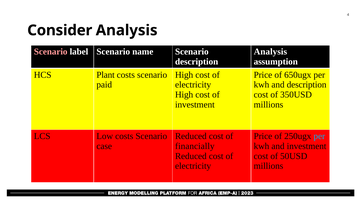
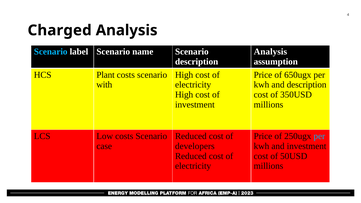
Consider: Consider -> Charged
Scenario at (51, 52) colour: pink -> light blue
paid: paid -> with
financially: financially -> developers
